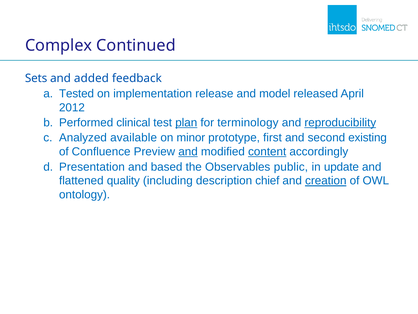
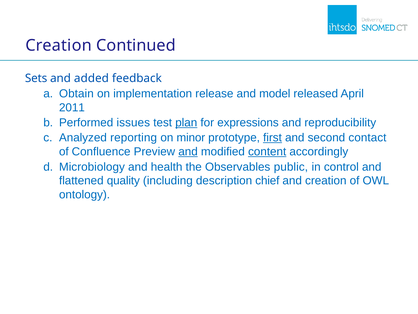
Complex at (59, 45): Complex -> Creation
Tested: Tested -> Obtain
2012: 2012 -> 2011
clinical: clinical -> issues
terminology: terminology -> expressions
reproducibility underline: present -> none
available: available -> reporting
first underline: none -> present
existing: existing -> contact
Presentation: Presentation -> Microbiology
based: based -> health
update: update -> control
creation at (326, 181) underline: present -> none
